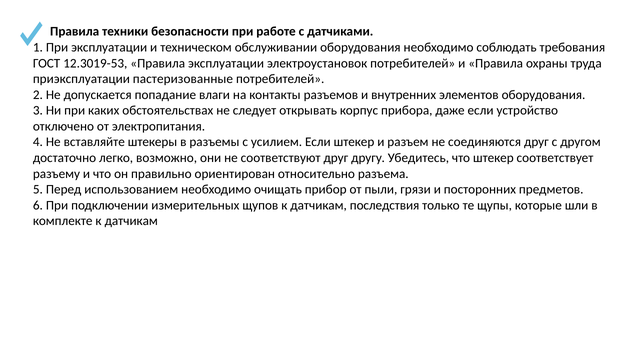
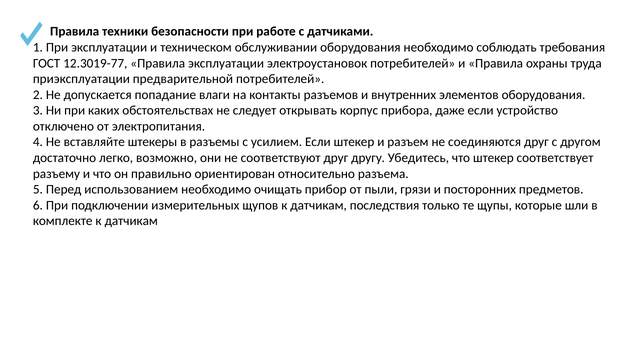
12.3019-53: 12.3019-53 -> 12.3019-77
пастеризованные: пастеризованные -> предварительной
